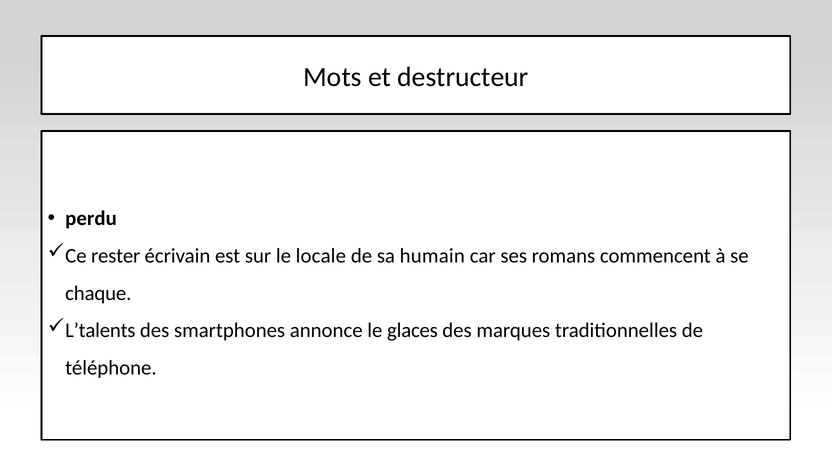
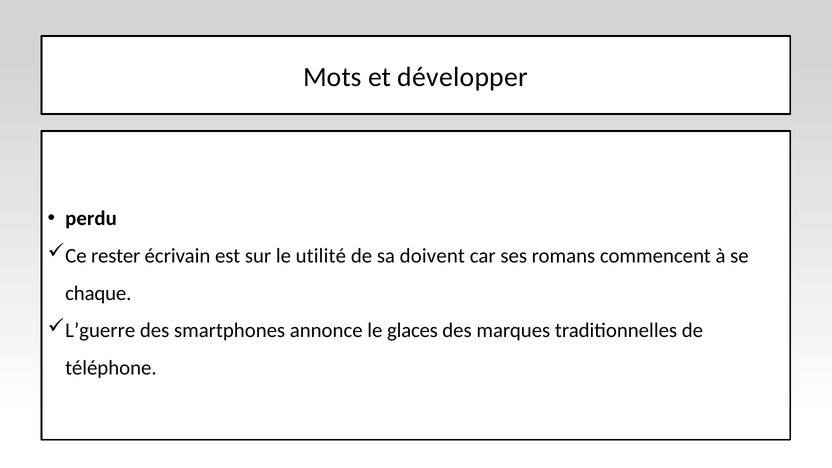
destructeur: destructeur -> développer
locale: locale -> utilité
humain: humain -> doivent
L’talents: L’talents -> L’guerre
